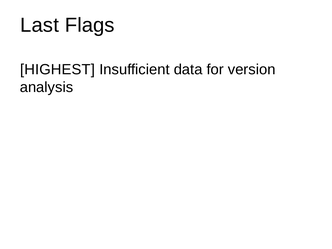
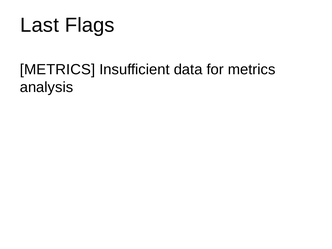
HIGHEST at (57, 70): HIGHEST -> METRICS
for version: version -> metrics
